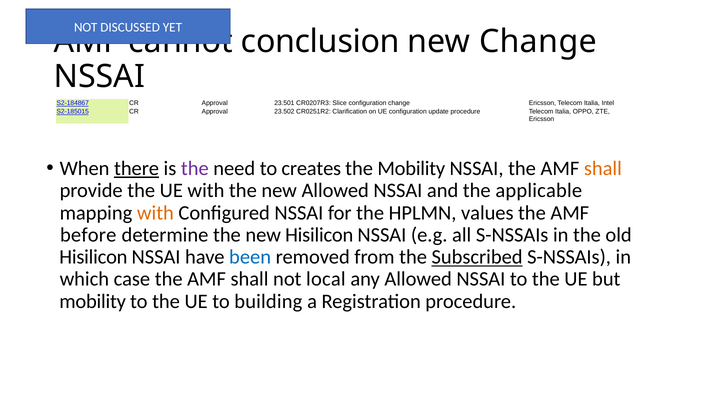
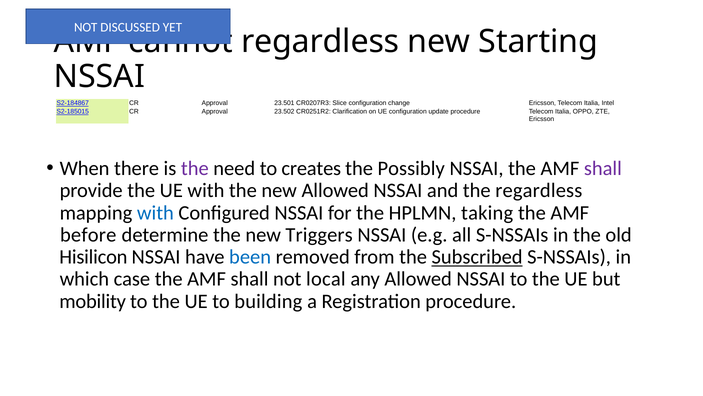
conclusion at (320, 42): conclusion -> regardless
new Change: Change -> Starting
there underline: present -> none
the Mobility: Mobility -> Possibly
shall at (603, 168) colour: orange -> purple
the applicable: applicable -> regardless
with at (155, 212) colour: orange -> blue
values: values -> taking
new Hisilicon: Hisilicon -> Triggers
